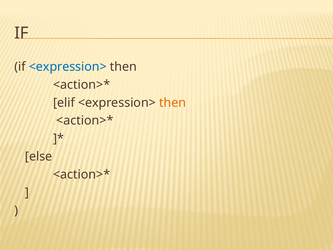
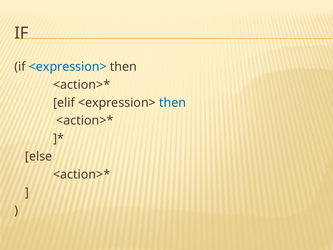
then at (173, 103) colour: orange -> blue
